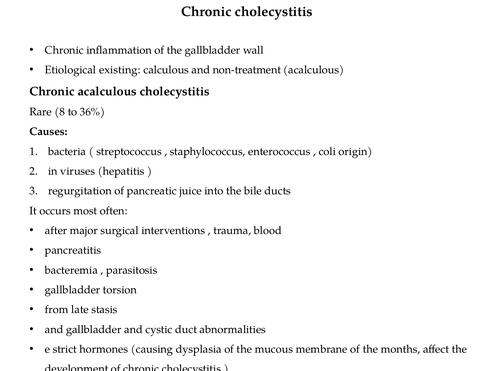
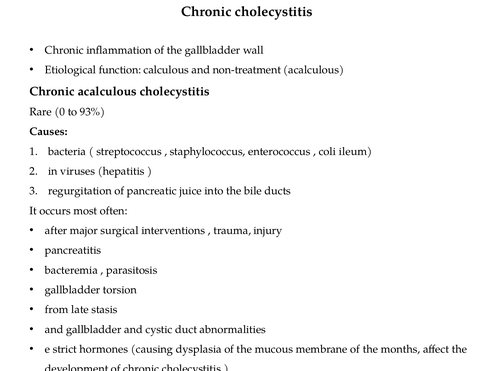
existing: existing -> function
8: 8 -> 0
36%: 36% -> 93%
origin: origin -> ileum
blood: blood -> injury
